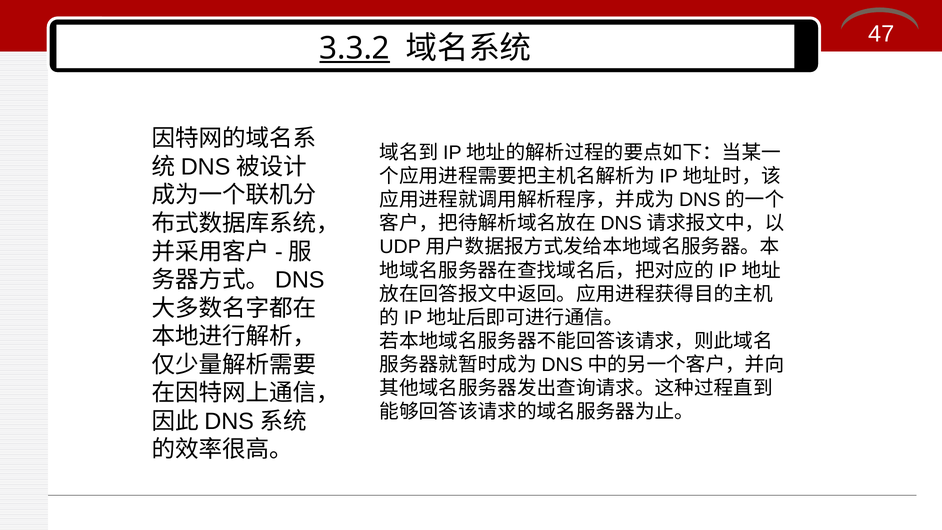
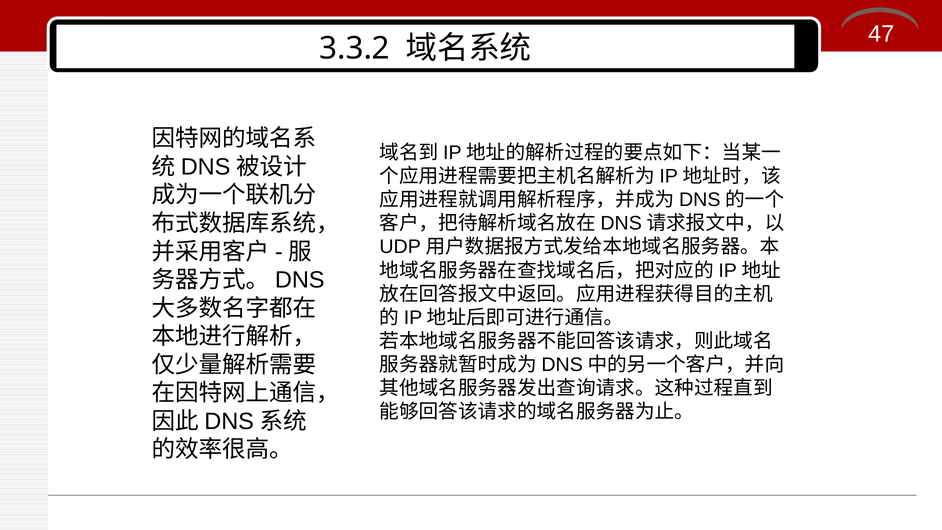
3.3.2 underline: present -> none
